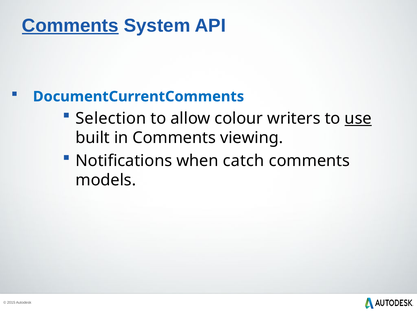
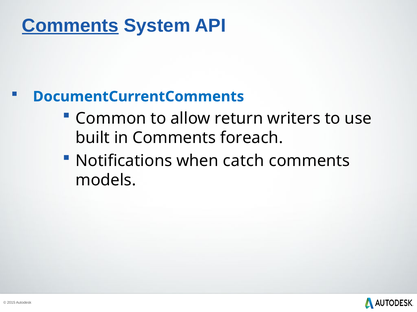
Selection: Selection -> Common
colour: colour -> return
use underline: present -> none
viewing: viewing -> foreach
